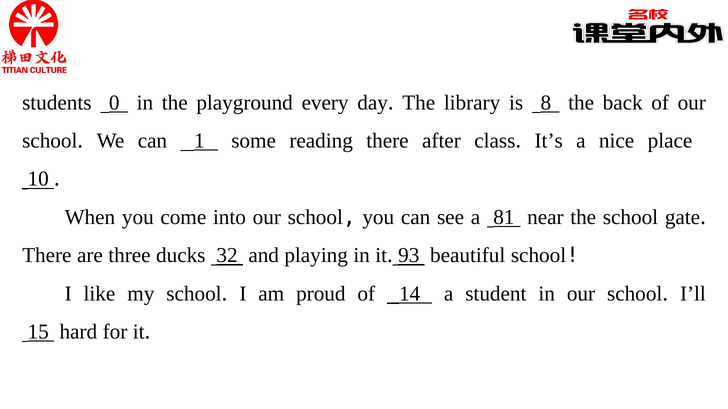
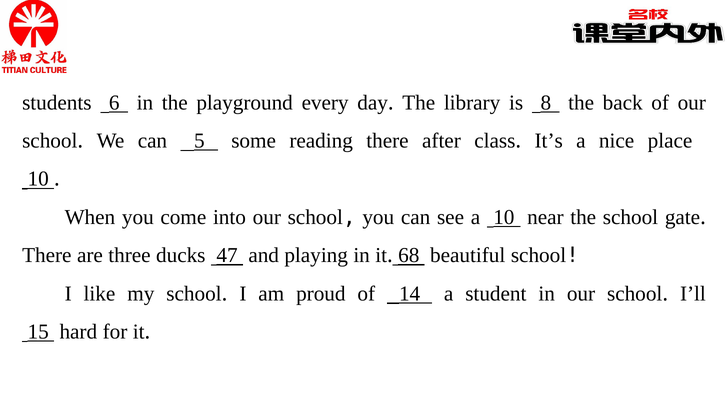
0: 0 -> 6
1: 1 -> 5
a 81: 81 -> 10
32: 32 -> 47
93: 93 -> 68
